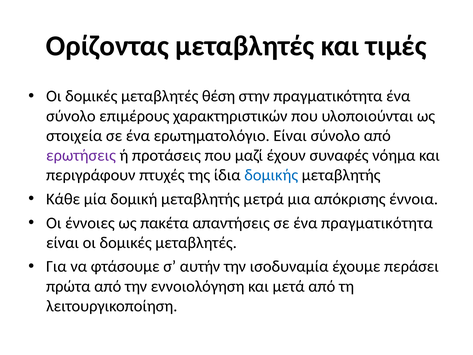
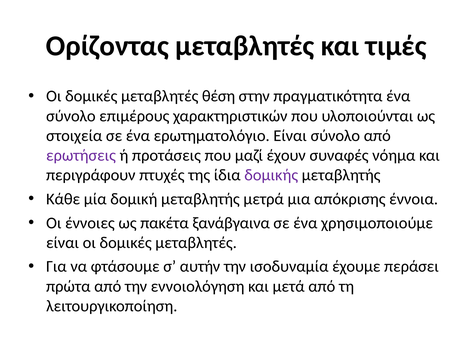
δομικής colour: blue -> purple
απαντήσεις: απαντήσεις -> ξανάβγαινα
ένα πραγματικότητα: πραγματικότητα -> χρησιμοποιούμε
